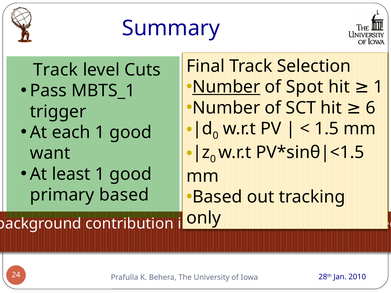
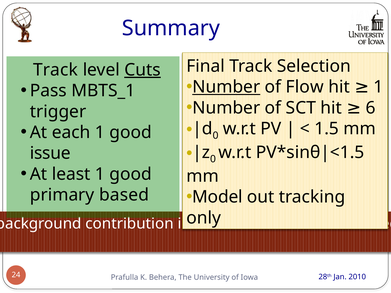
Cuts underline: none -> present
Spot: Spot -> Flow
want: want -> issue
Based at (217, 197): Based -> Model
